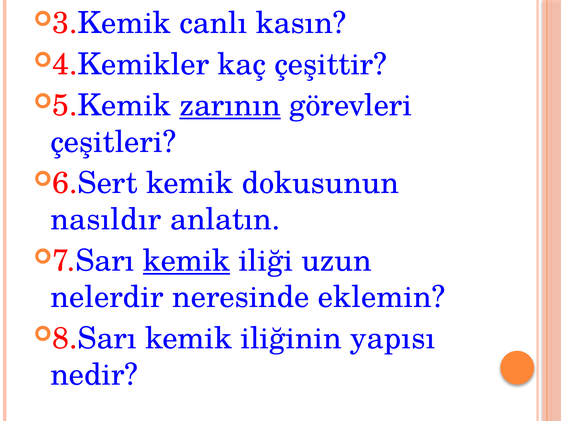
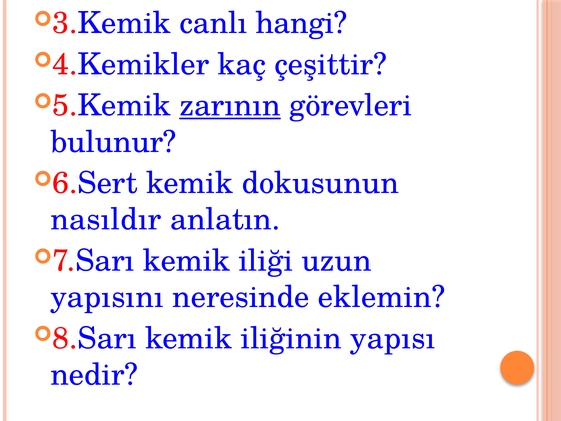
kasın: kasın -> hangi
çeşitleri: çeşitleri -> bulunur
kemik at (187, 261) underline: present -> none
nelerdir: nelerdir -> yapısını
